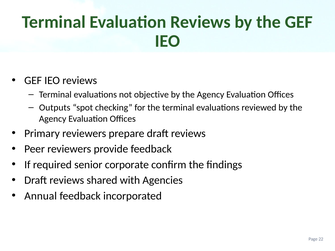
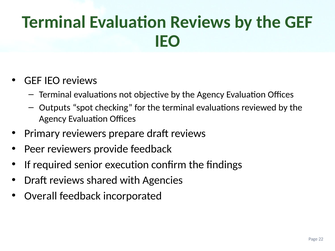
corporate: corporate -> execution
Annual: Annual -> Overall
